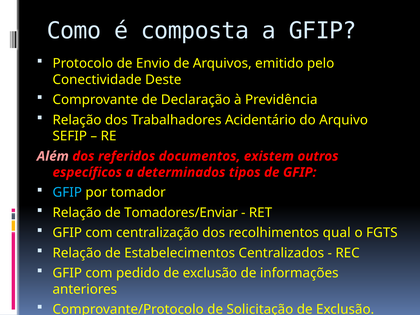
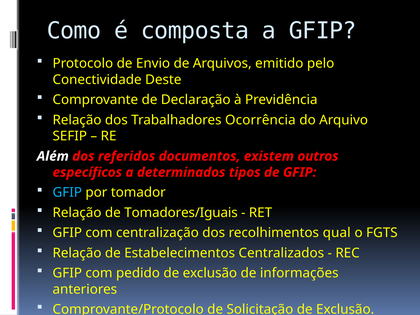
Acidentário: Acidentário -> Ocorrência
Além colour: pink -> white
Tomadores/Enviar: Tomadores/Enviar -> Tomadores/Iguais
